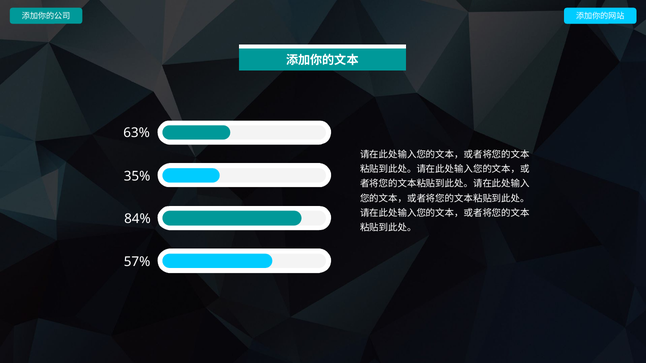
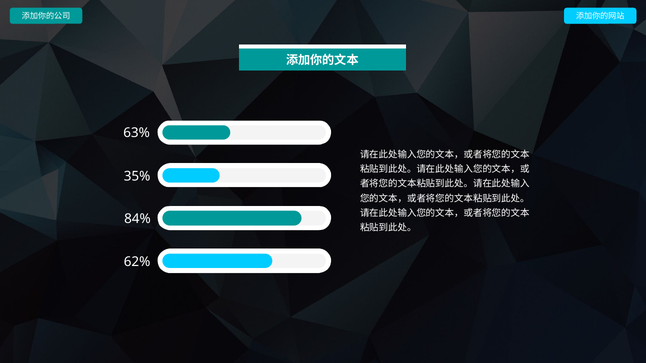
57%: 57% -> 62%
